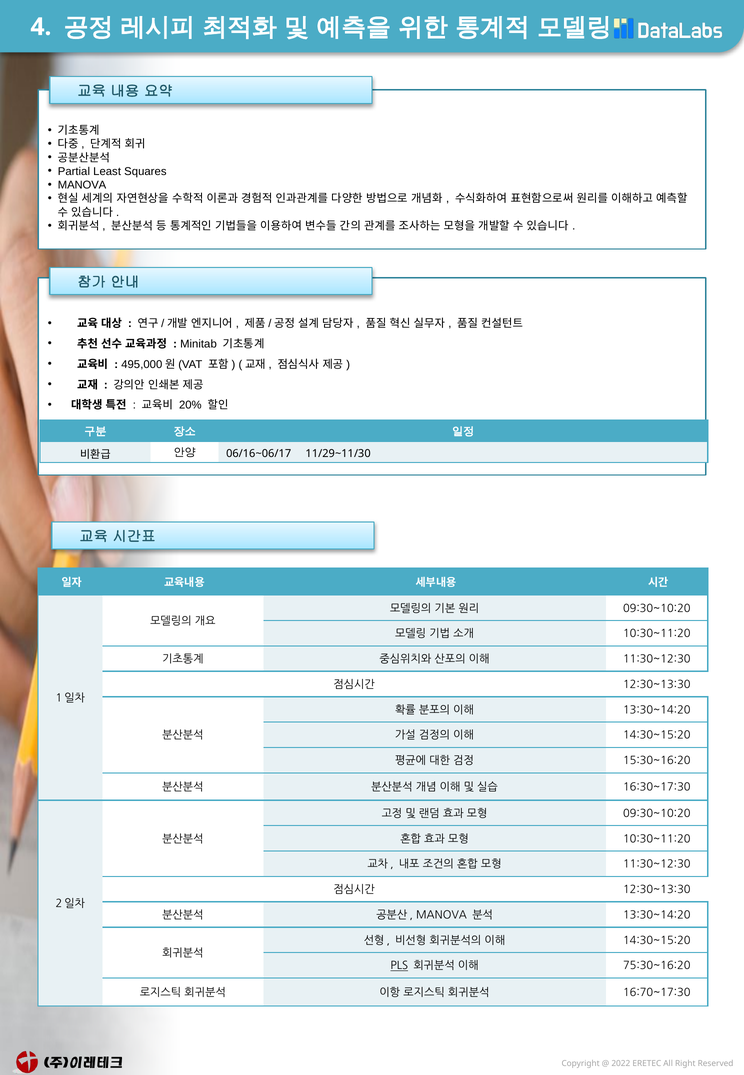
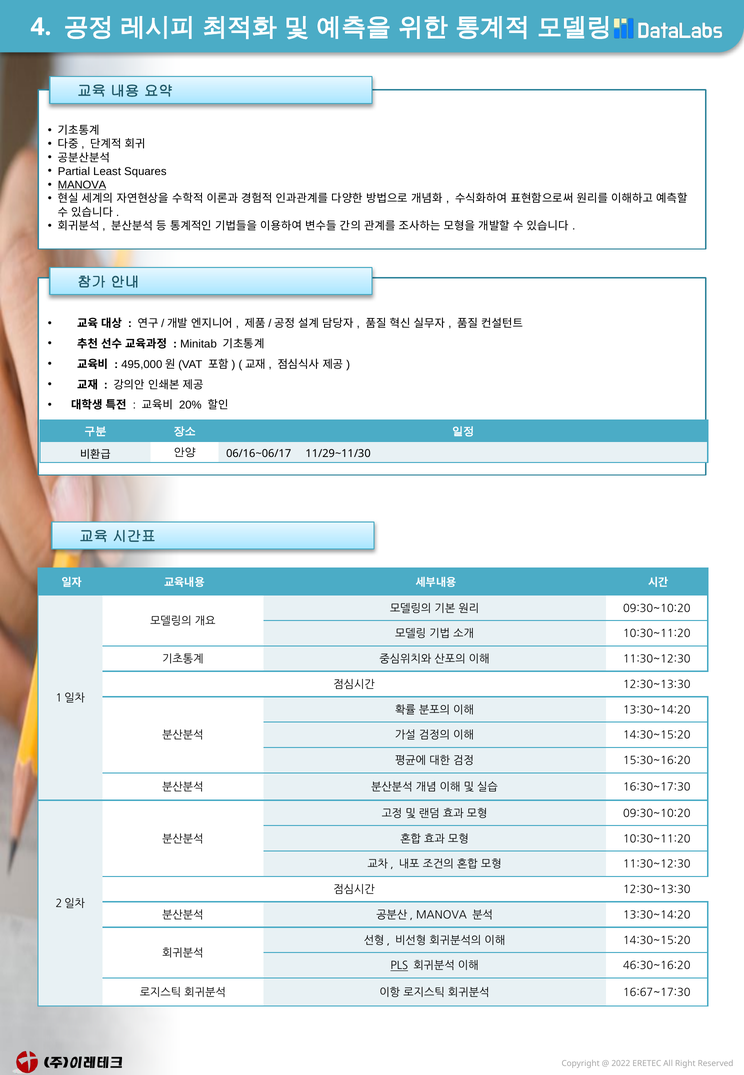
MANOVA at (82, 185) underline: none -> present
75:30~16:20: 75:30~16:20 -> 46:30~16:20
16:70~17:30: 16:70~17:30 -> 16:67~17:30
